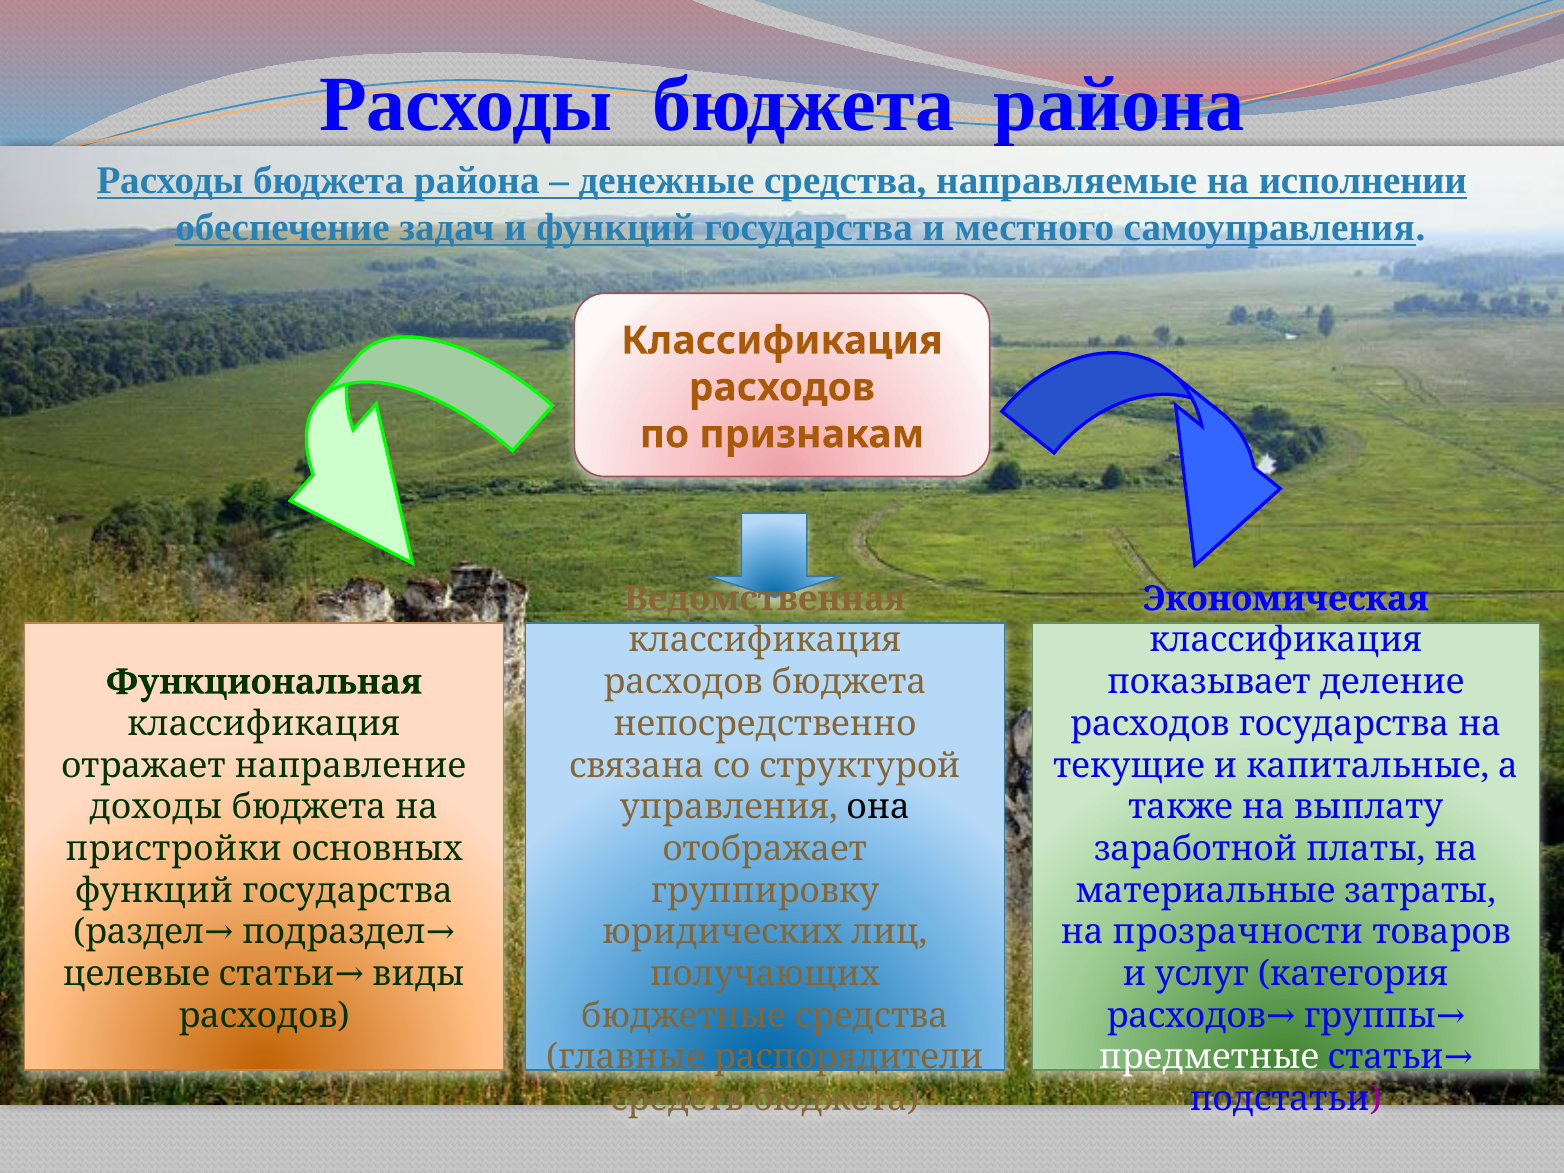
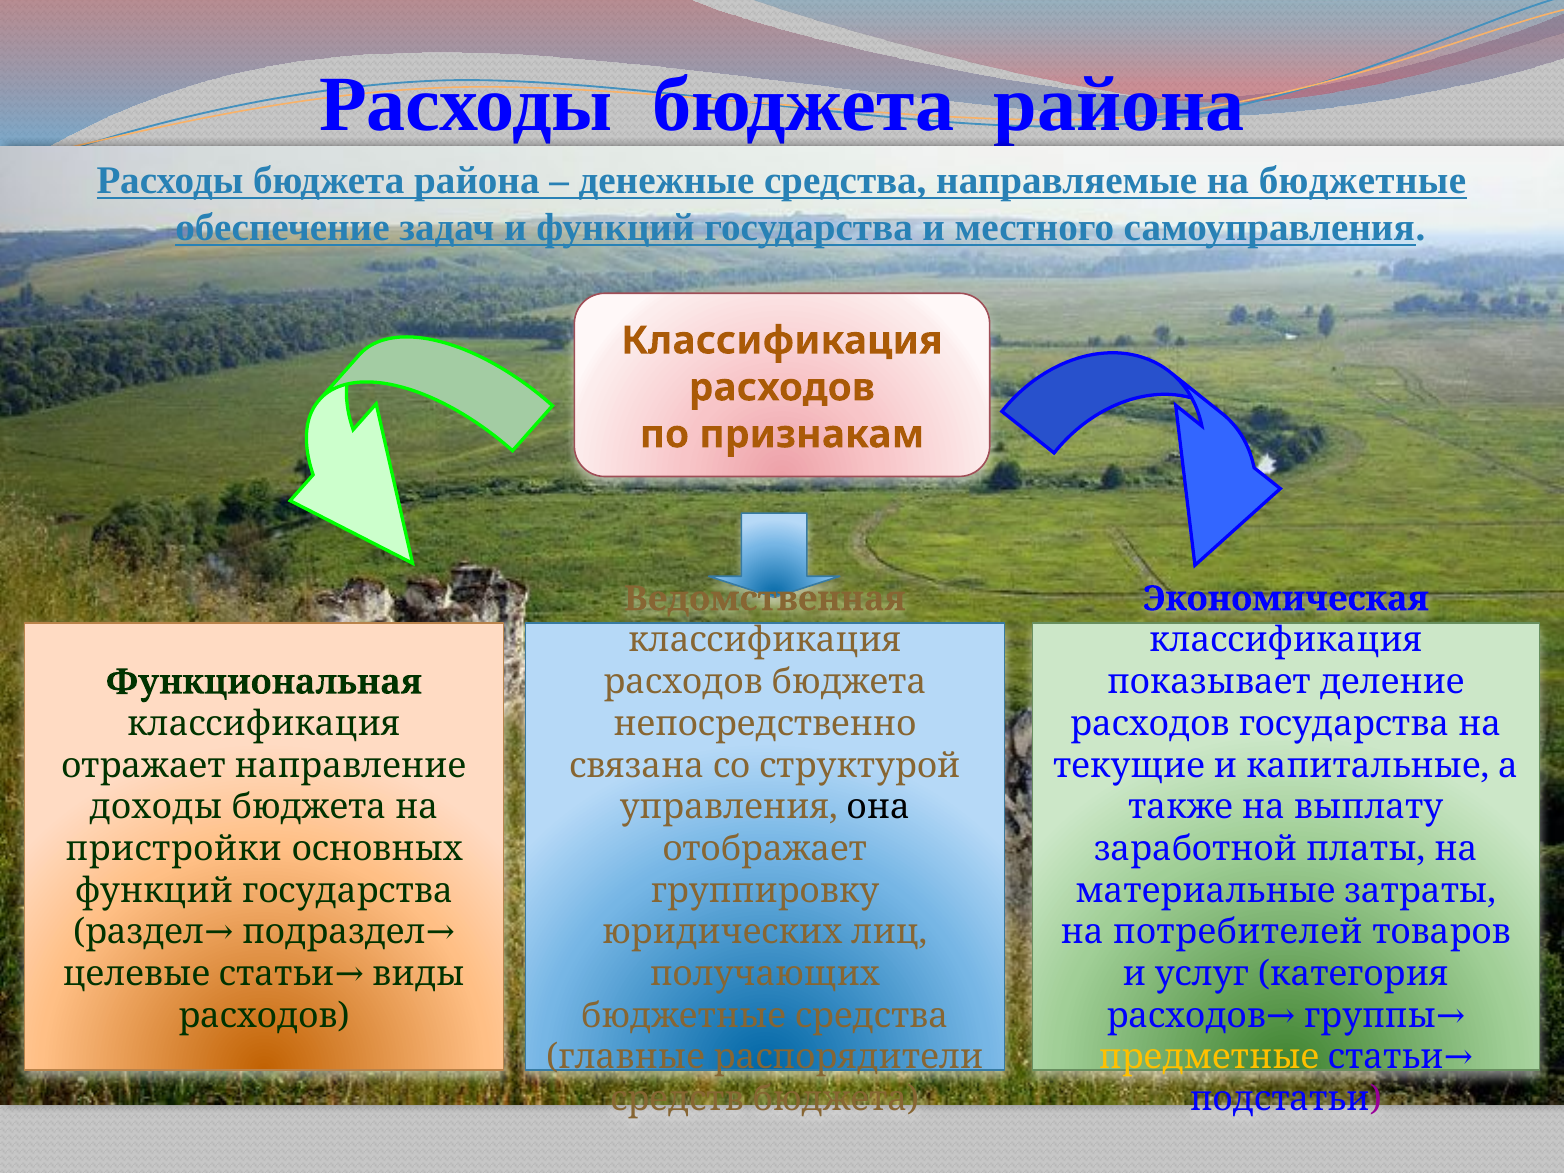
на исполнении: исполнении -> бюджетные
прозрачности: прозрачности -> потребителей
предметные colour: white -> yellow
